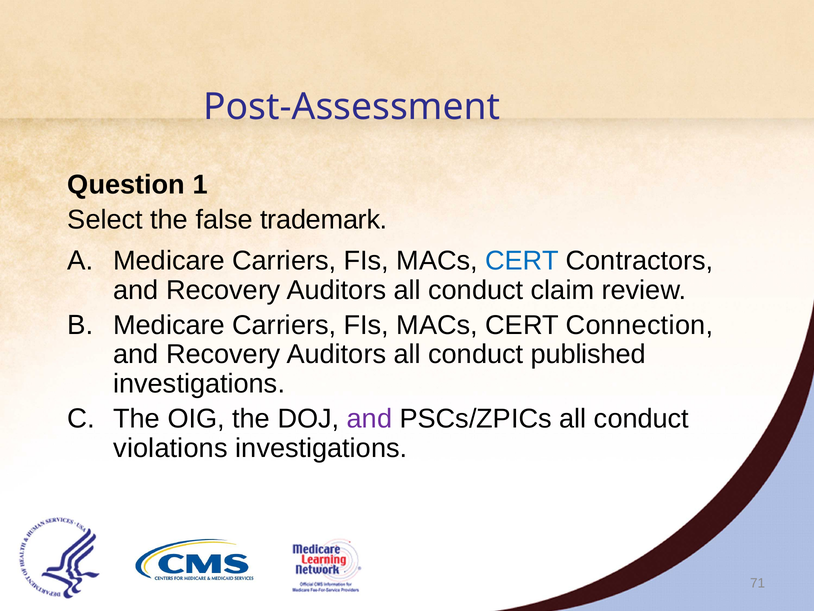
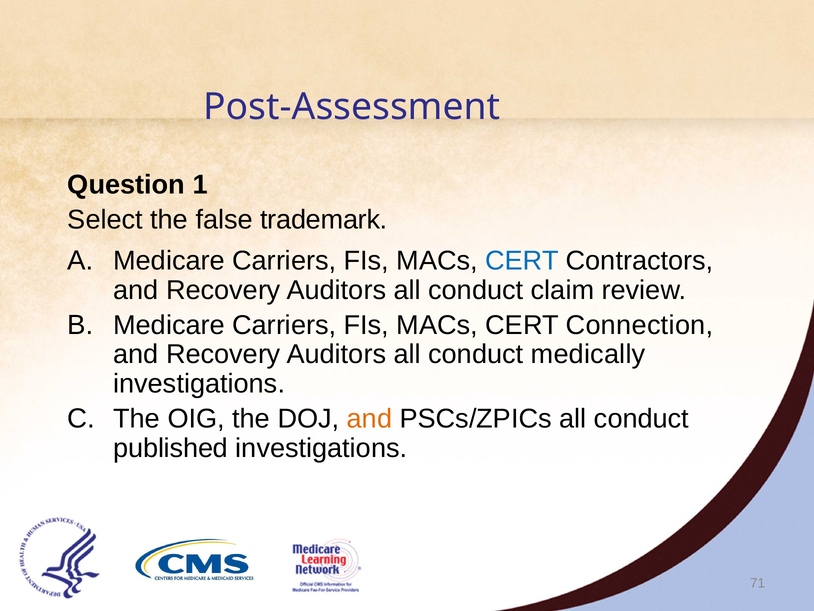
published: published -> medically
and at (369, 418) colour: purple -> orange
violations: violations -> published
